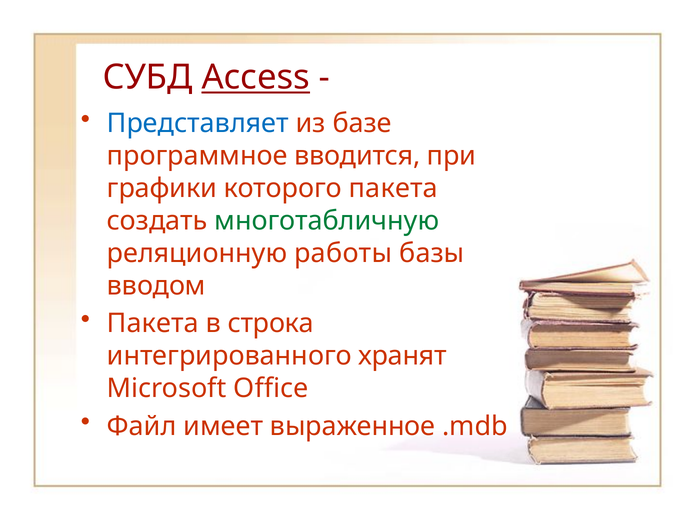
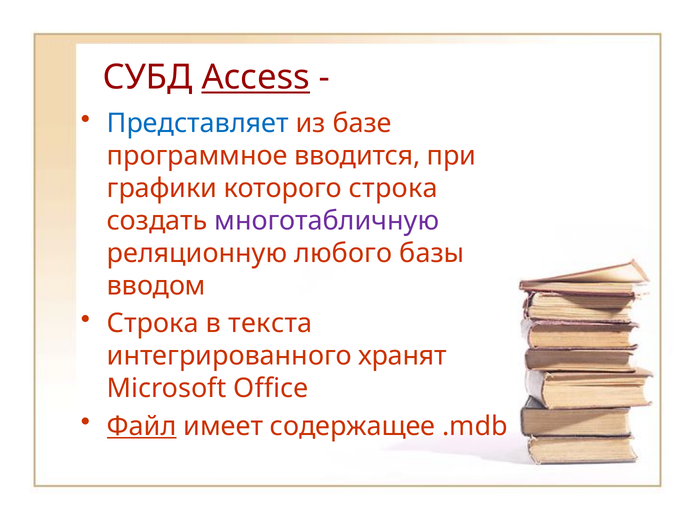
которого пакета: пакета -> строка
многотабличную colour: green -> purple
работы: работы -> любого
Пакета at (153, 324): Пакета -> Строка
строка: строка -> текста
Файл underline: none -> present
выраженное: выраженное -> содержащее
